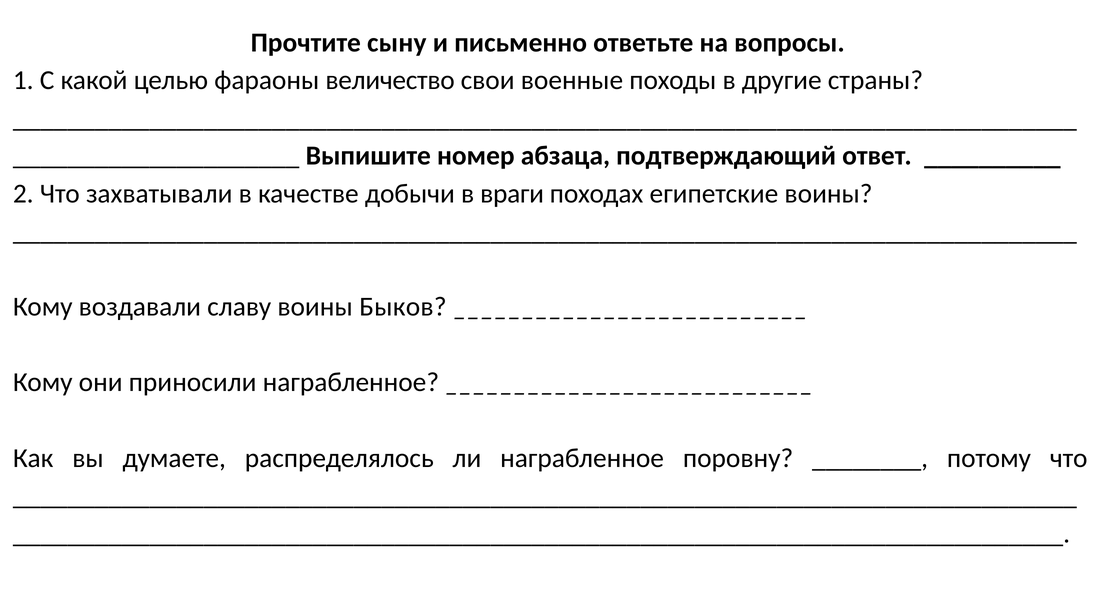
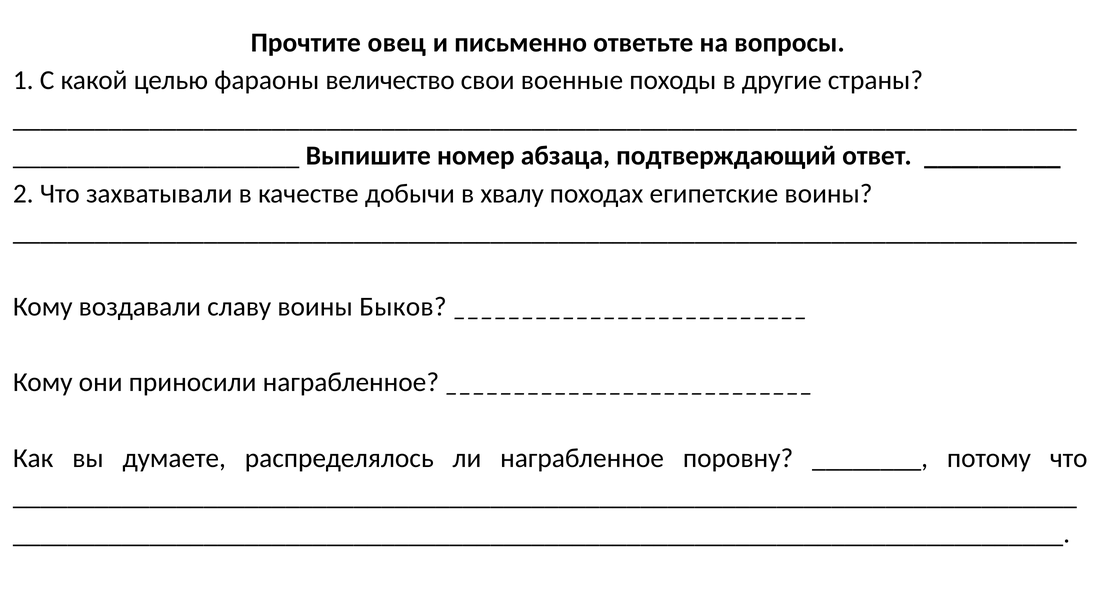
сыну: сыну -> овец
враги: враги -> хвалу
